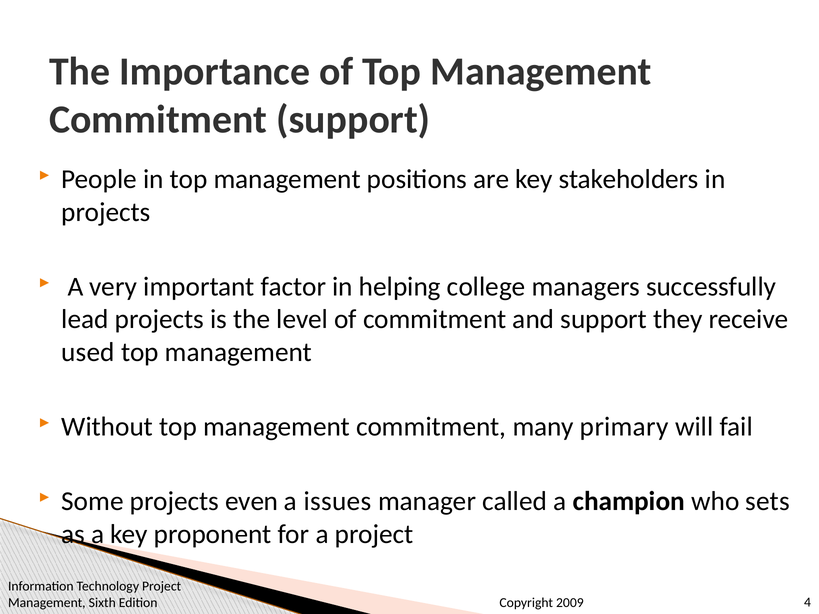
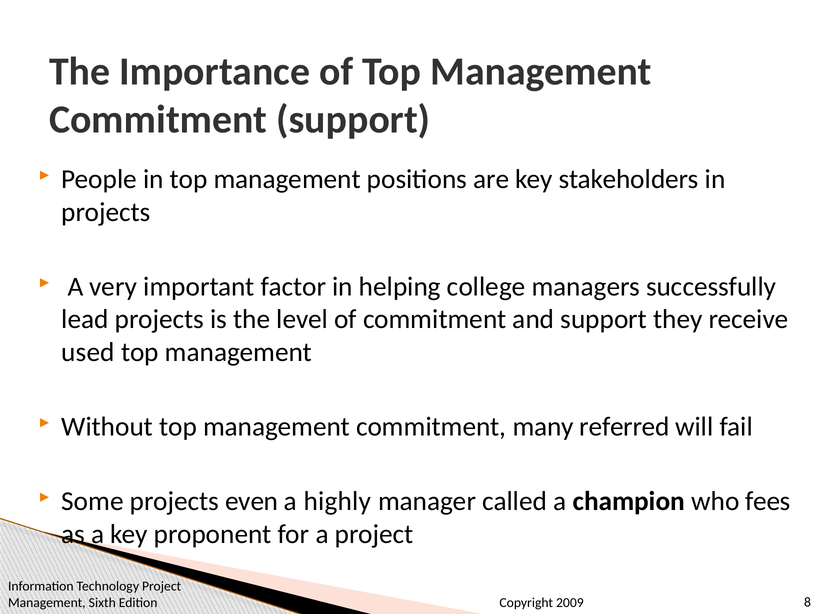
primary: primary -> referred
issues: issues -> highly
sets: sets -> fees
4: 4 -> 8
